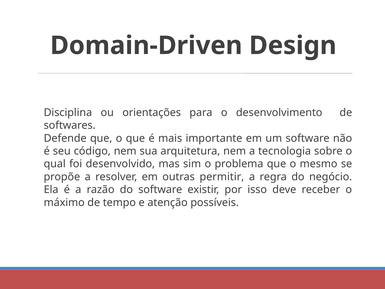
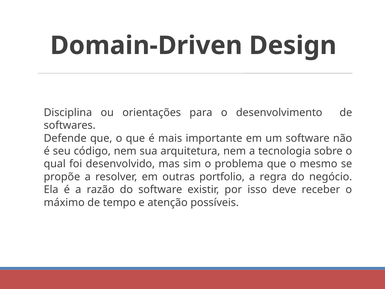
permitir: permitir -> portfolio
